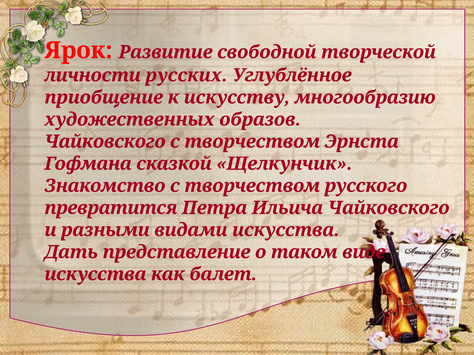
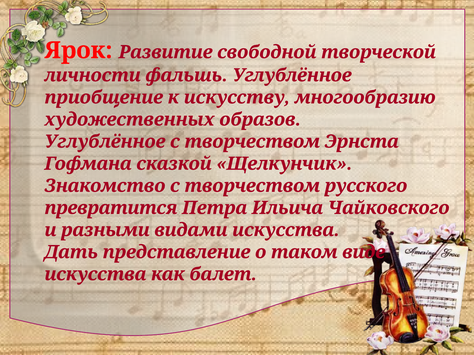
русских: русских -> фальшь
Чайковского at (105, 142): Чайковского -> Углублённое
